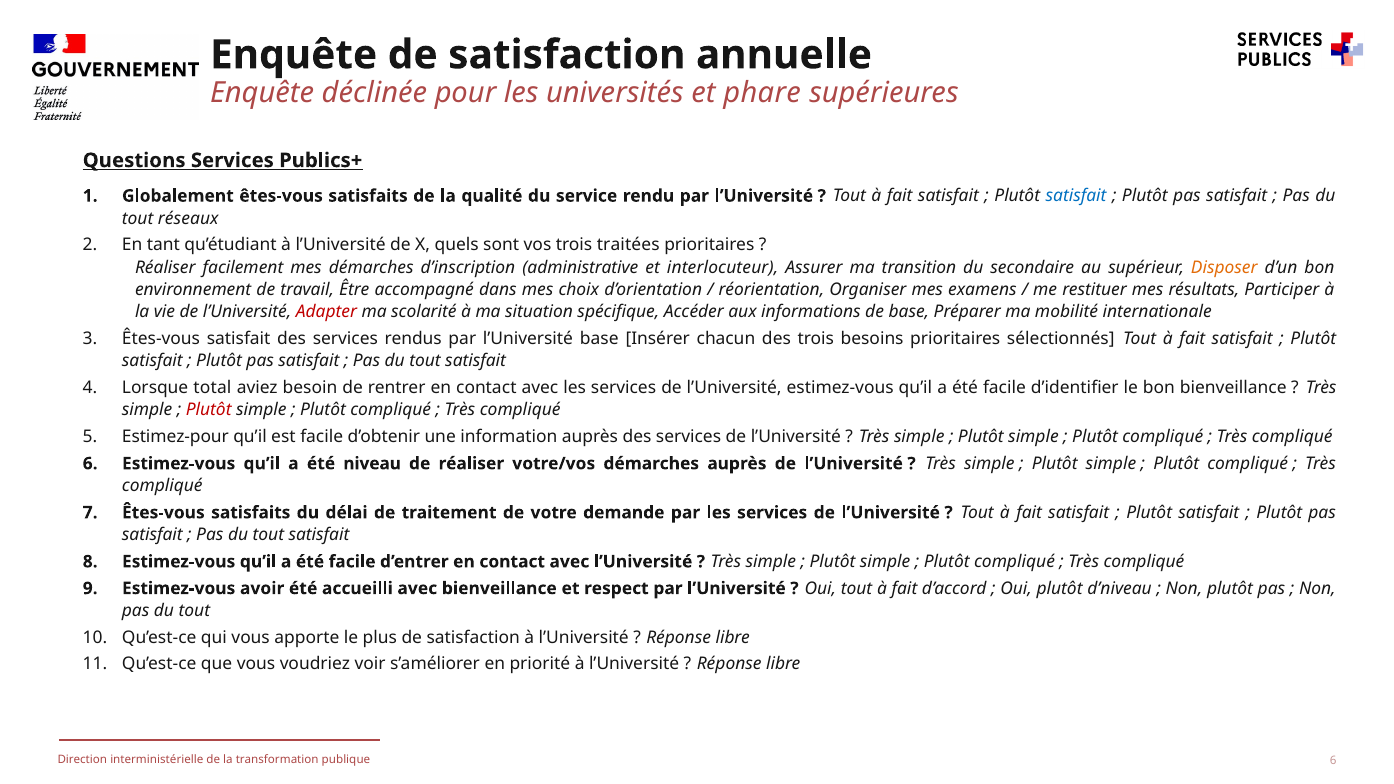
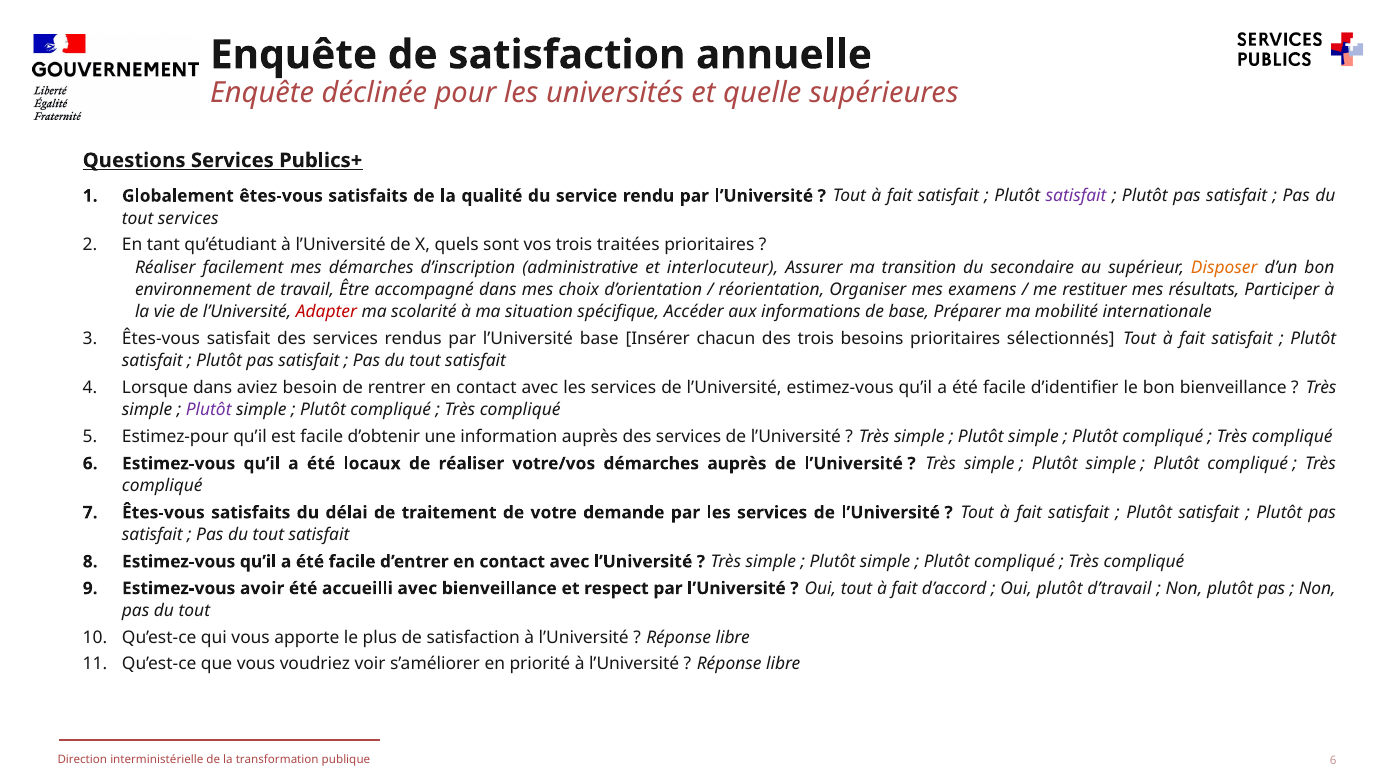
phare: phare -> quelle
satisfait at (1076, 196) colour: blue -> purple
tout réseaux: réseaux -> services
Lorsque total: total -> dans
Plutôt at (209, 410) colour: red -> purple
niveau: niveau -> locaux
d’niveau: d’niveau -> d’travail
